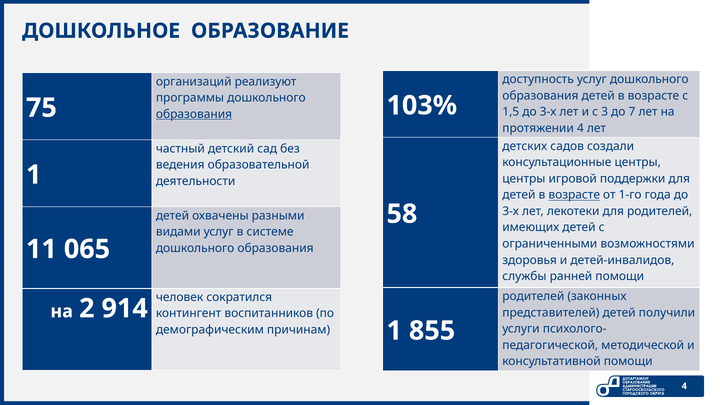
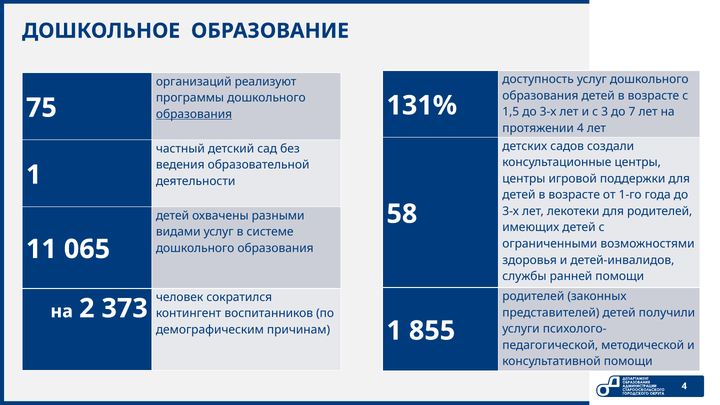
103%: 103% -> 131%
возрасте at (574, 195) underline: present -> none
914: 914 -> 373
